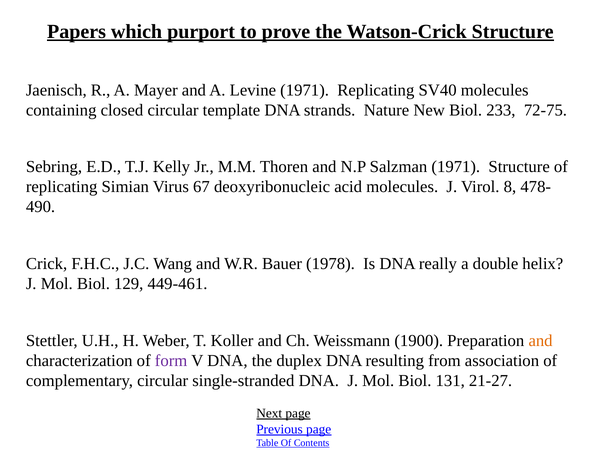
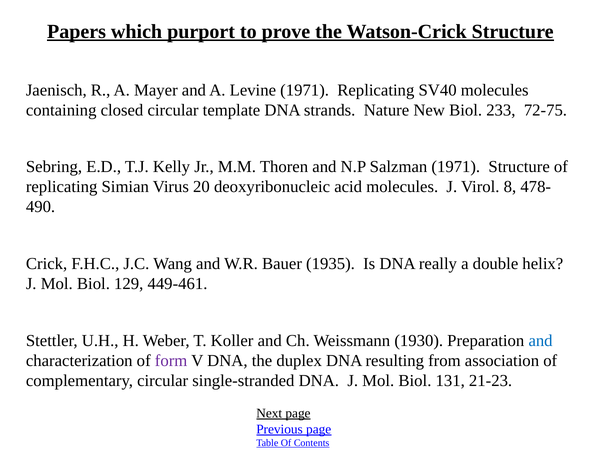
67: 67 -> 20
1978: 1978 -> 1935
1900: 1900 -> 1930
and at (541, 340) colour: orange -> blue
21-27: 21-27 -> 21-23
